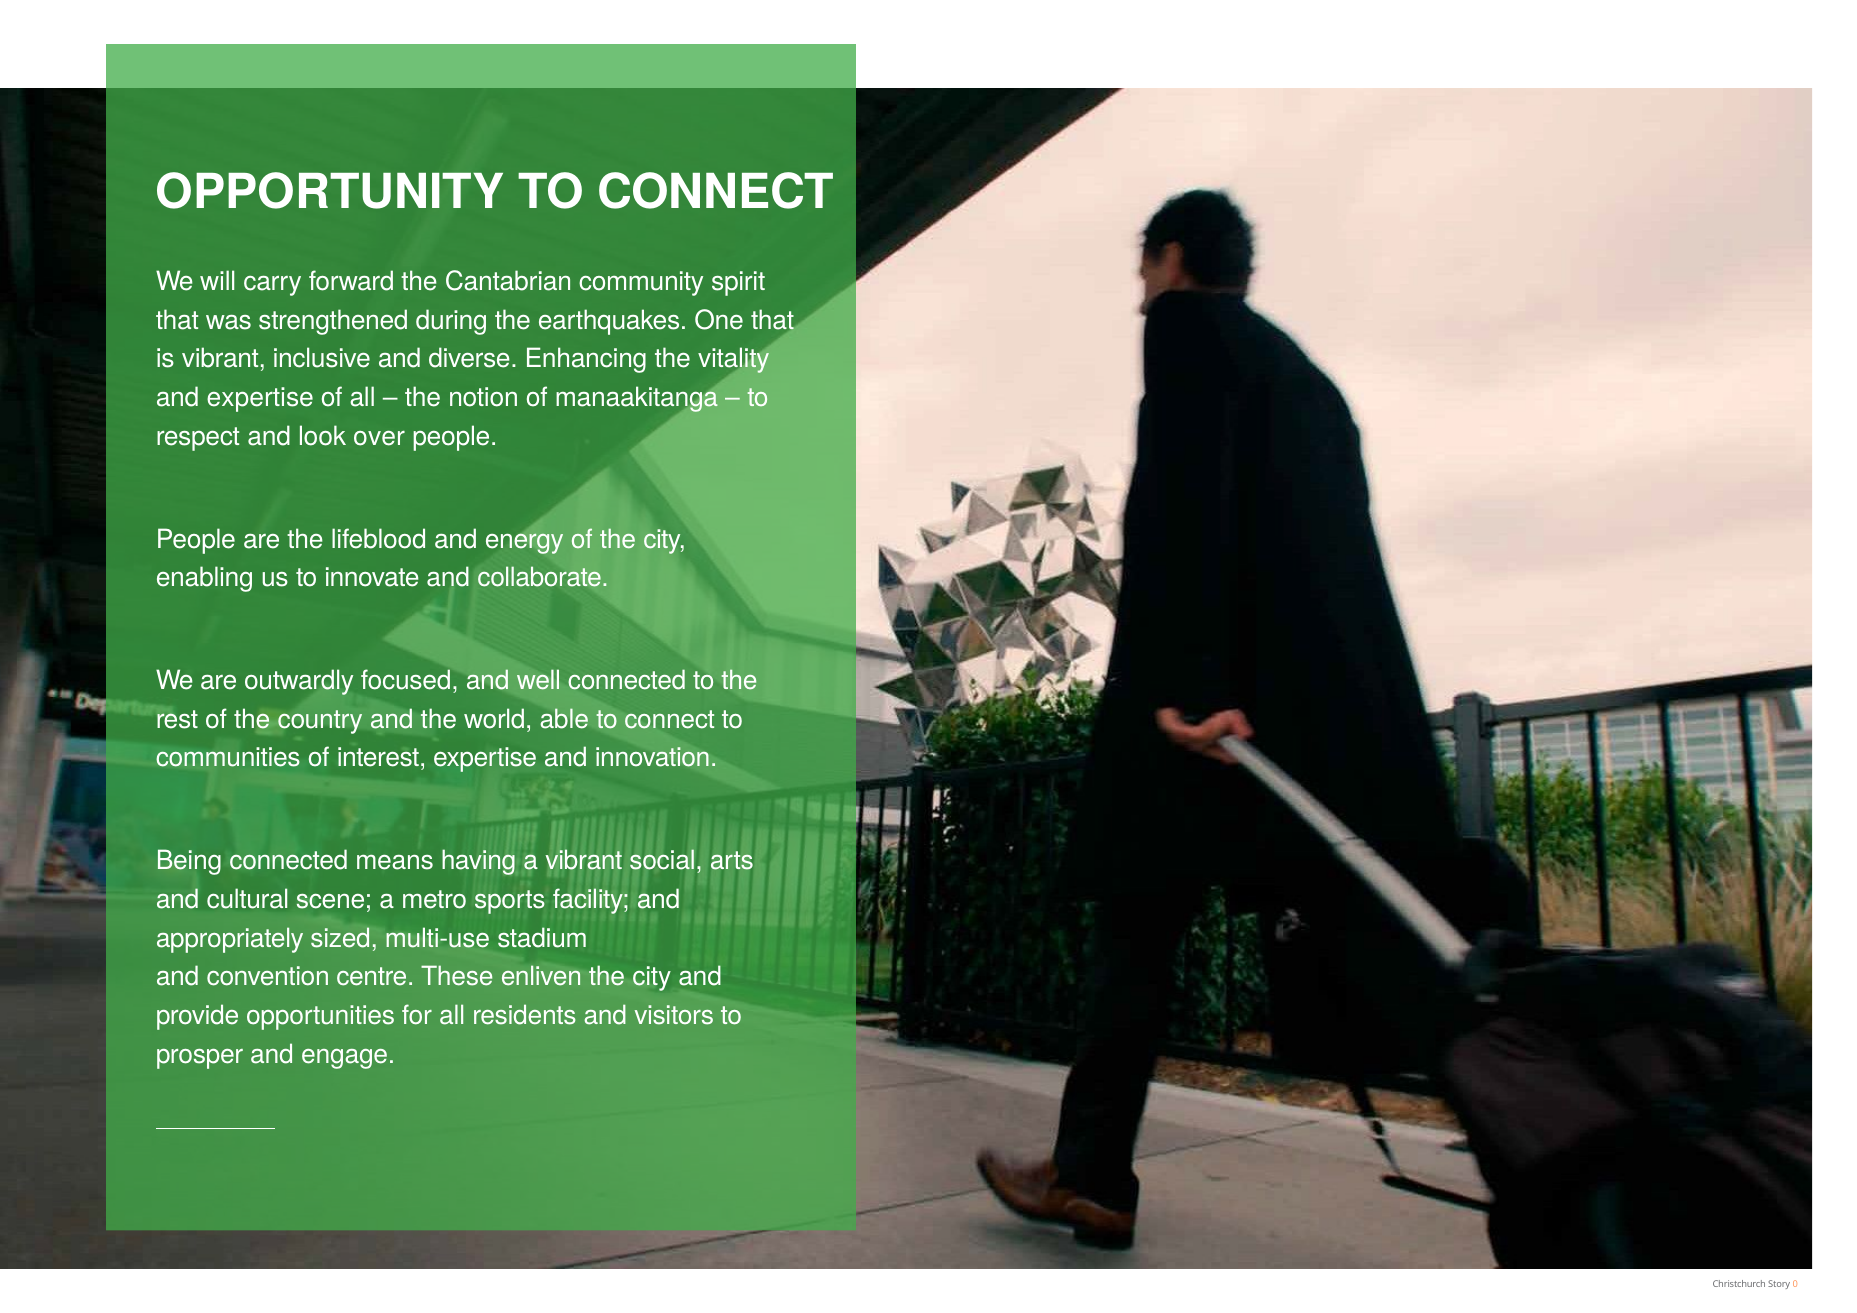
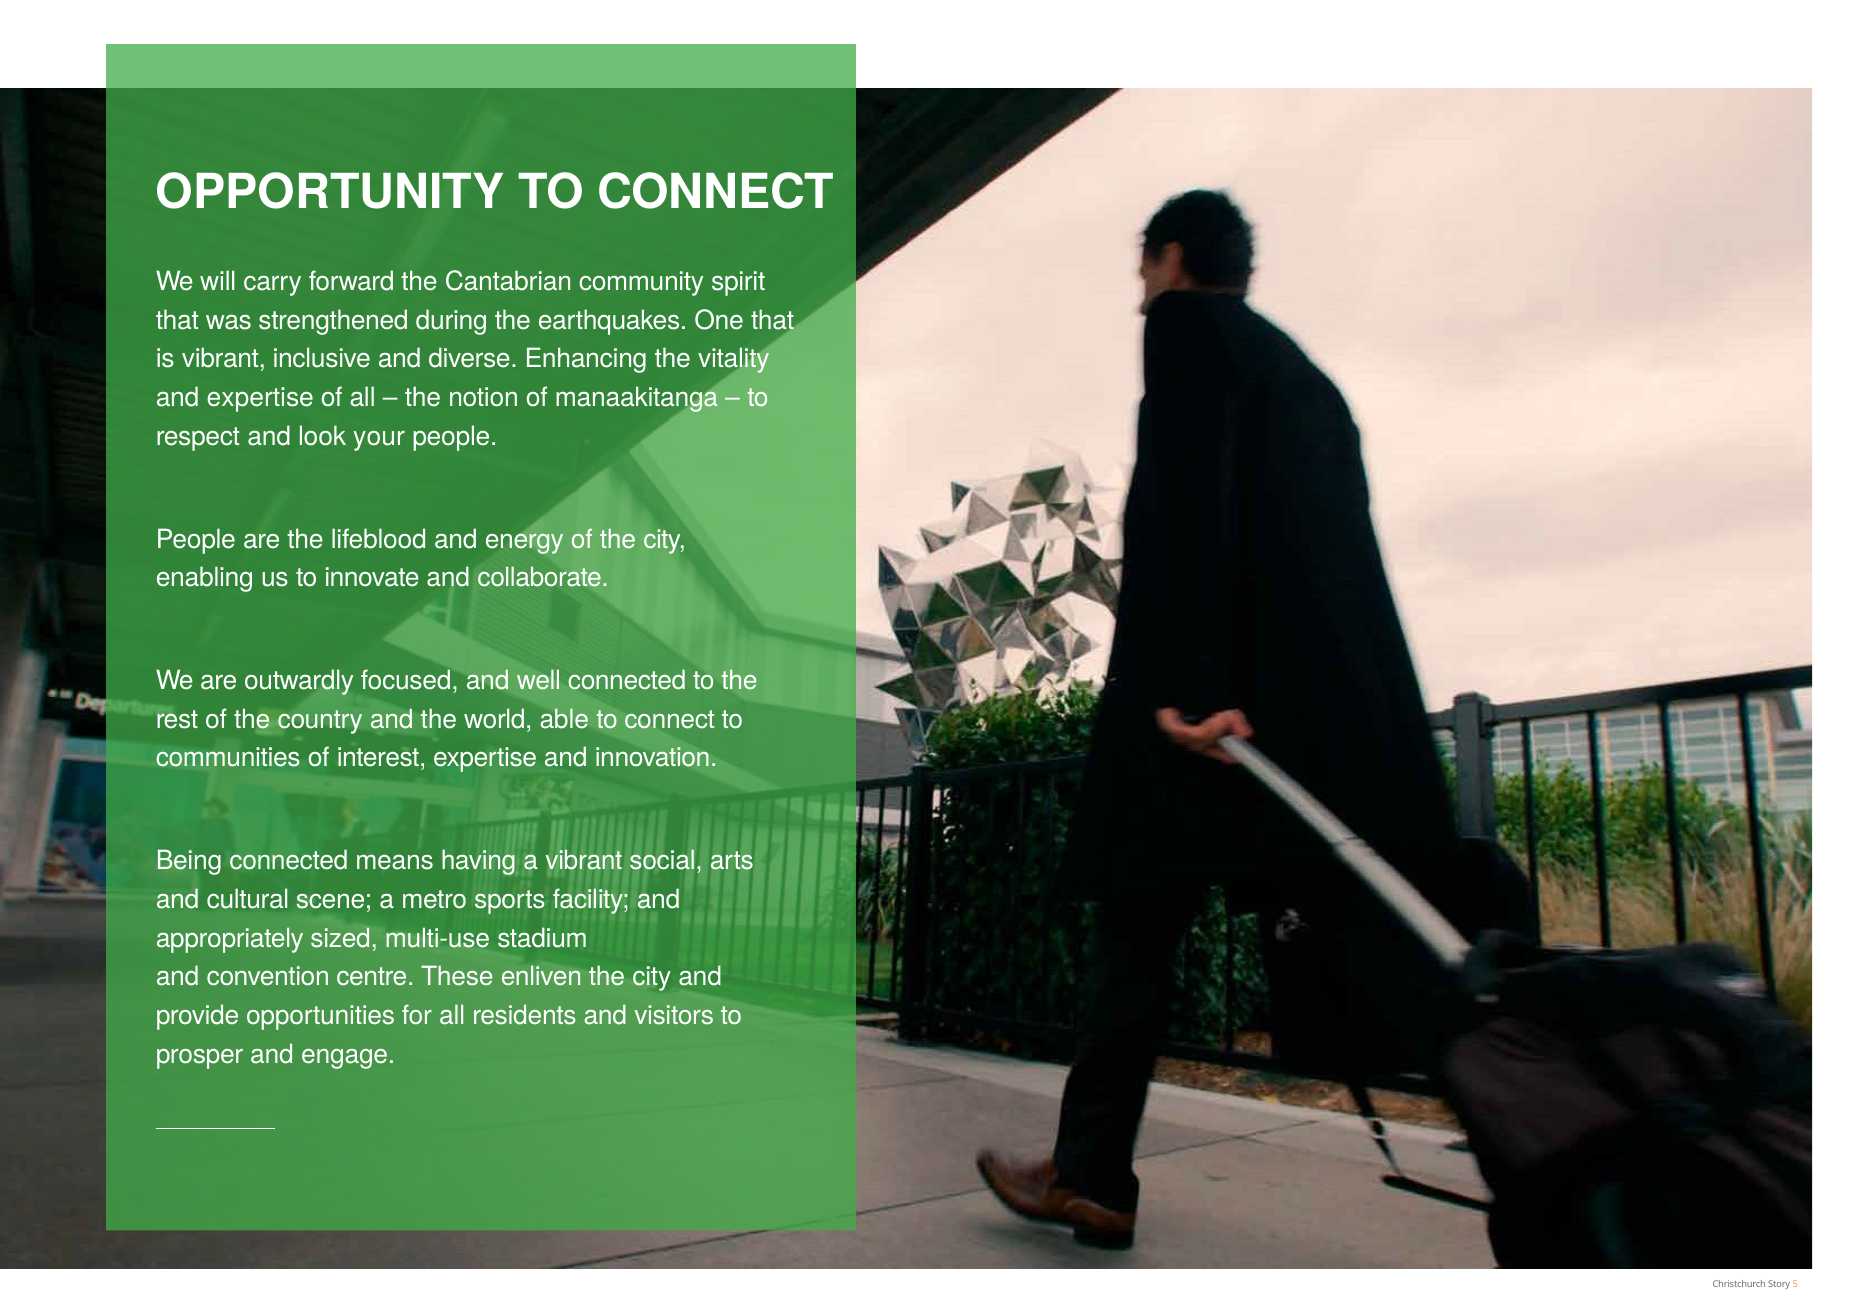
over: over -> your
0: 0 -> 5
